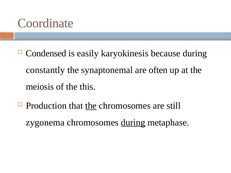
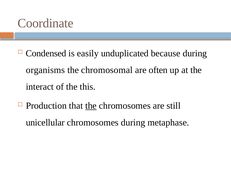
karyokinesis: karyokinesis -> unduplicated
constantly: constantly -> organisms
synaptonemal: synaptonemal -> chromosomal
meiosis: meiosis -> interact
zygonema: zygonema -> unicellular
during at (133, 123) underline: present -> none
